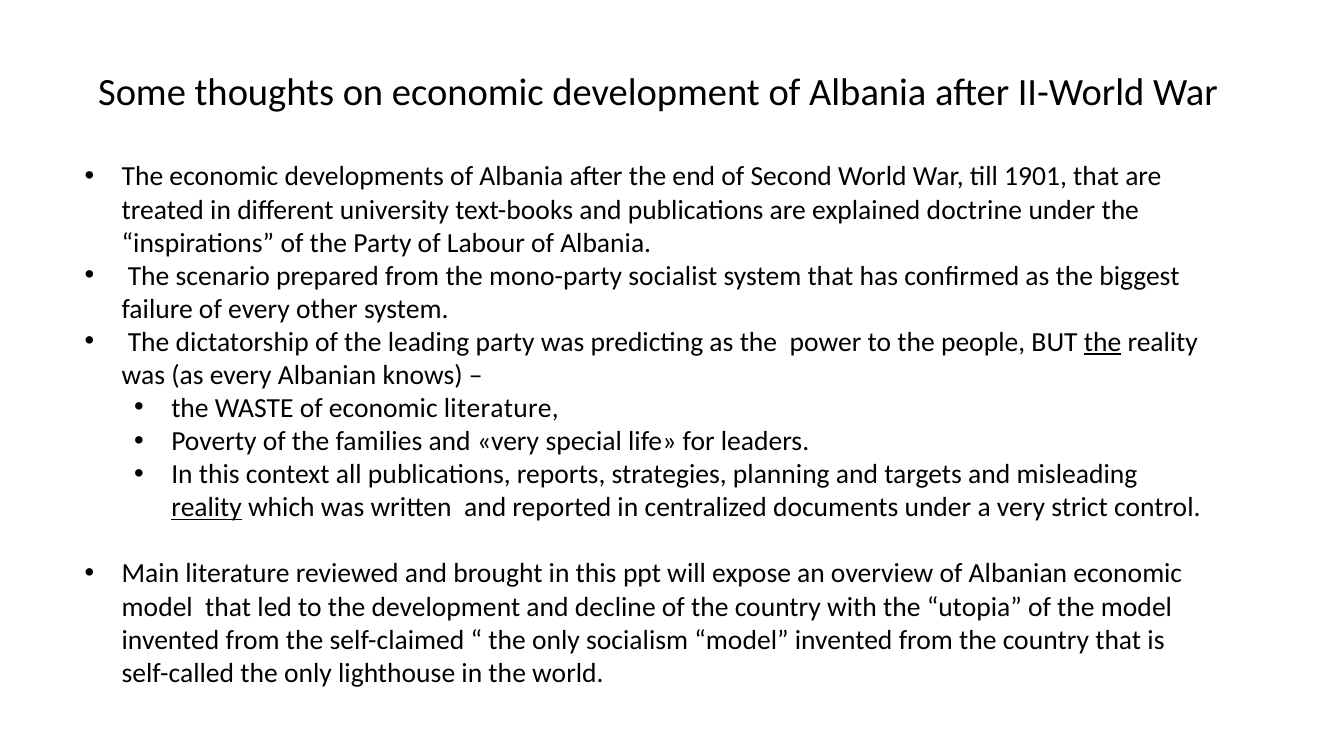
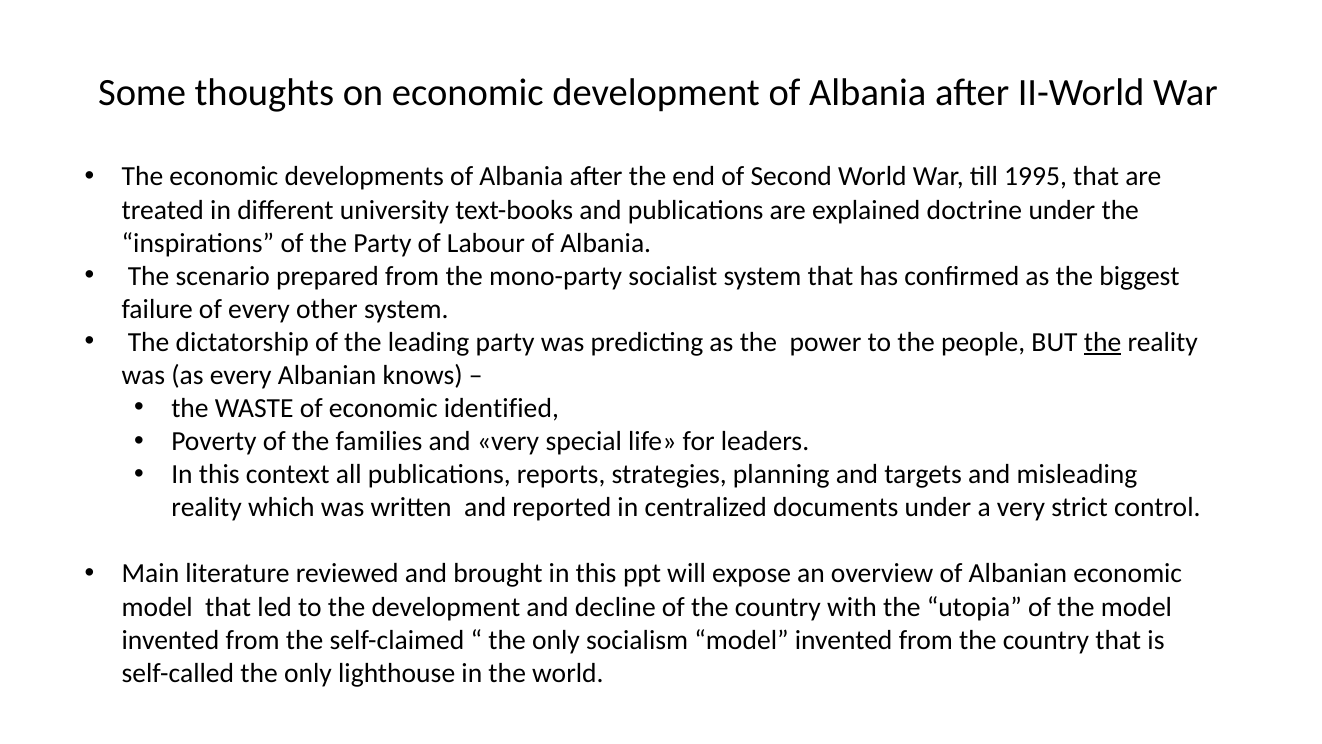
1901: 1901 -> 1995
economic literature: literature -> identified
reality at (207, 507) underline: present -> none
